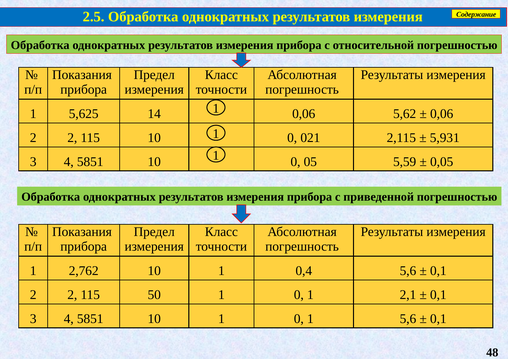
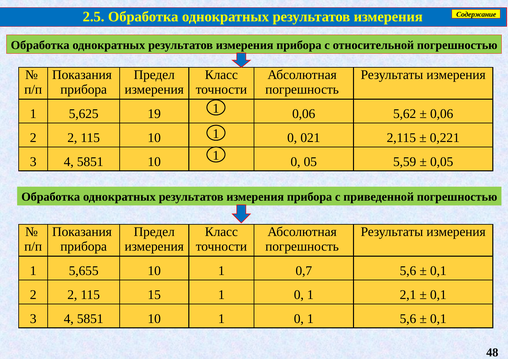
14: 14 -> 19
5,931: 5,931 -> 0,221
2,762: 2,762 -> 5,655
0,4: 0,4 -> 0,7
50: 50 -> 15
